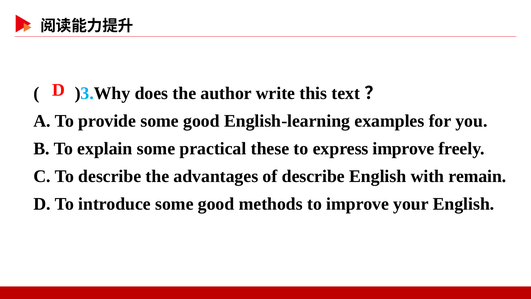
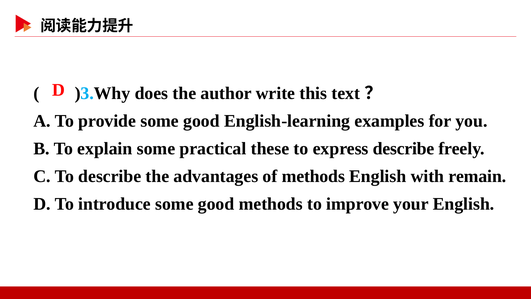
express improve: improve -> describe
of describe: describe -> methods
